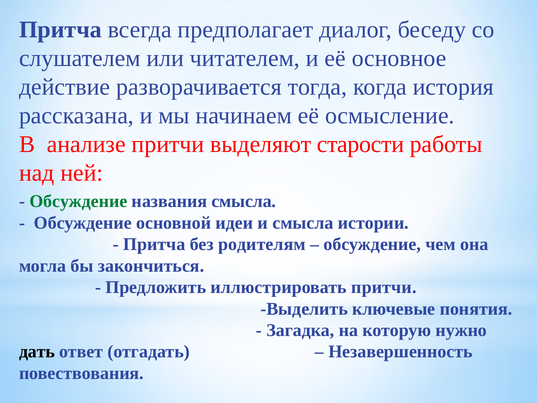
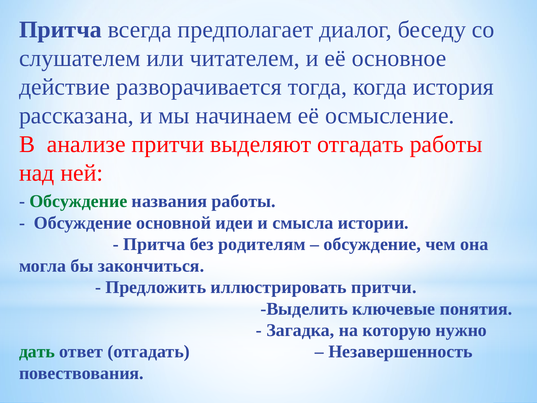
выделяют старости: старости -> отгадать
названия смысла: смысла -> работы
дать colour: black -> green
